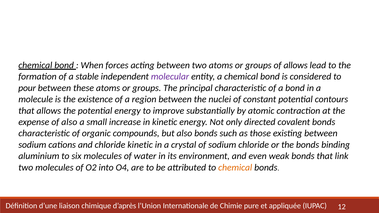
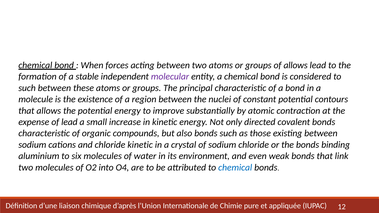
pour at (27, 88): pour -> such
of also: also -> lead
chemical at (235, 168) colour: orange -> blue
